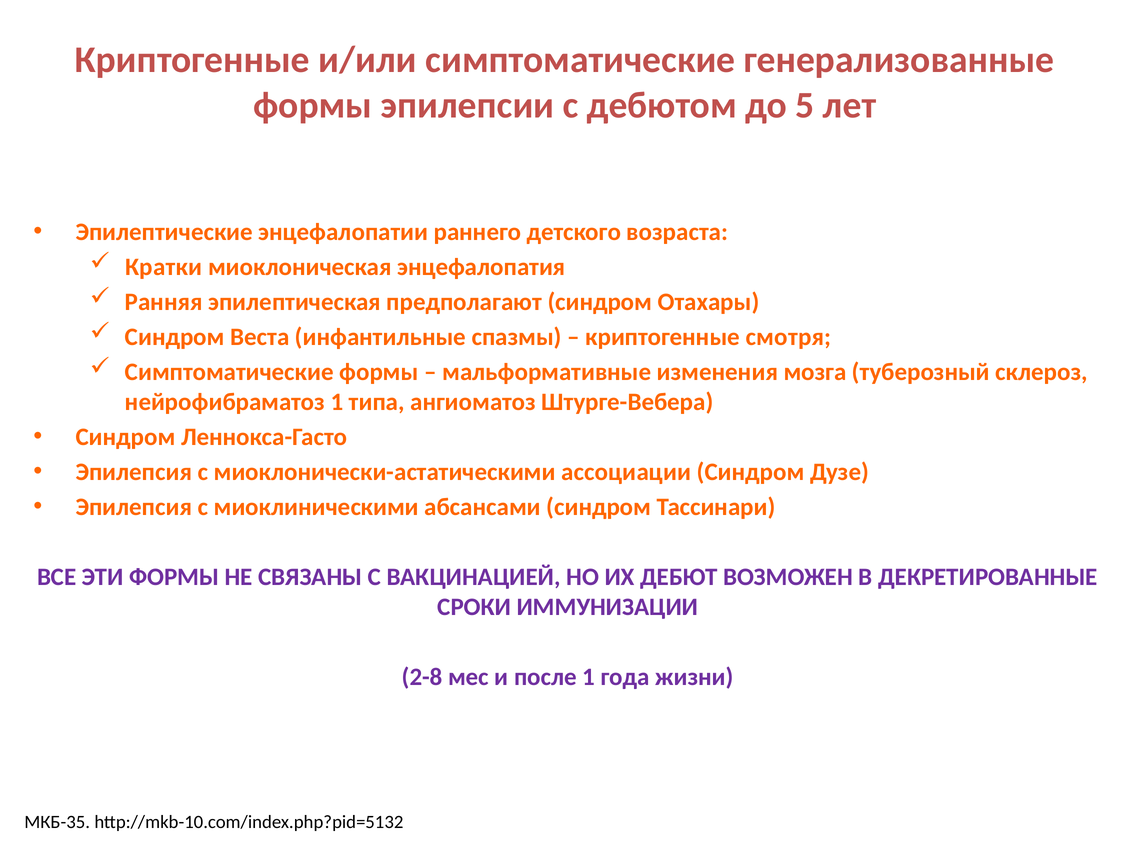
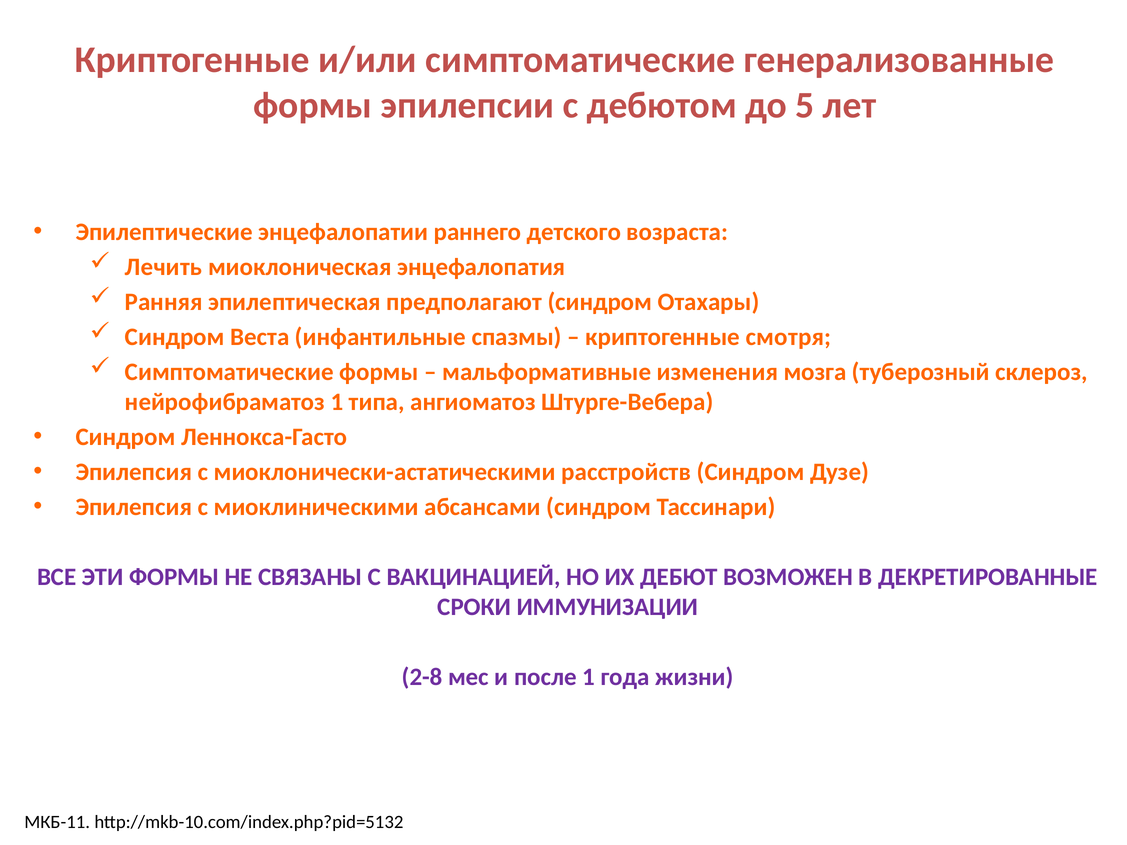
Кратки: Кратки -> Лечить
ассоциации: ассоциации -> расстройств
МКБ-35: МКБ-35 -> МКБ-11
